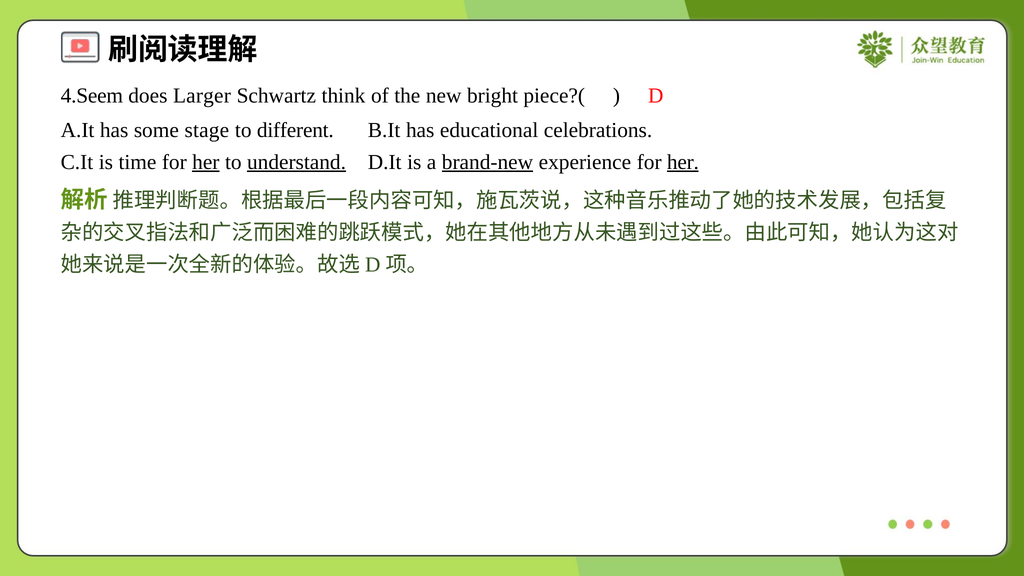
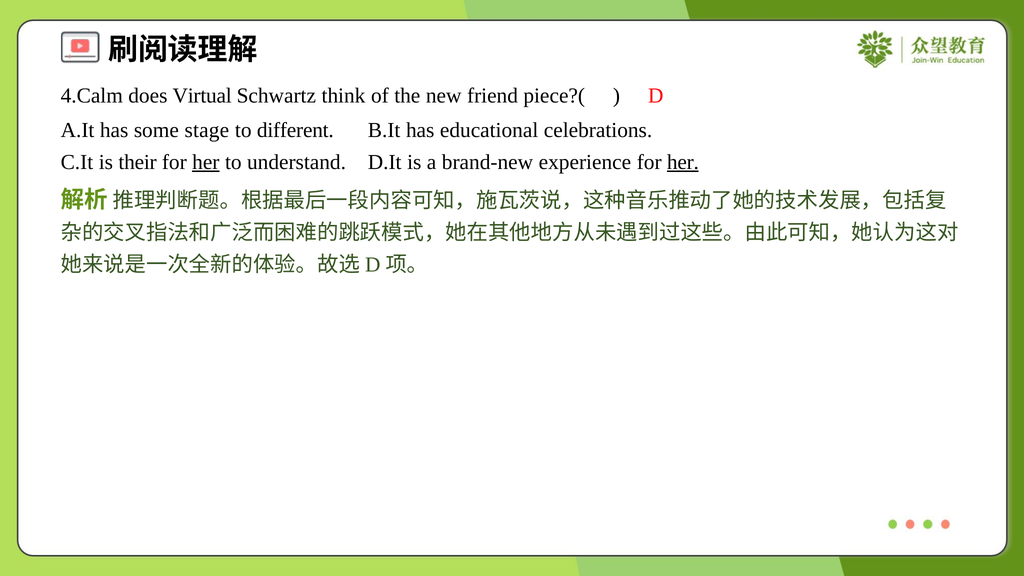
4.Seem: 4.Seem -> 4.Calm
Larger: Larger -> Virtual
bright: bright -> friend
time: time -> their
understand underline: present -> none
brand-new underline: present -> none
